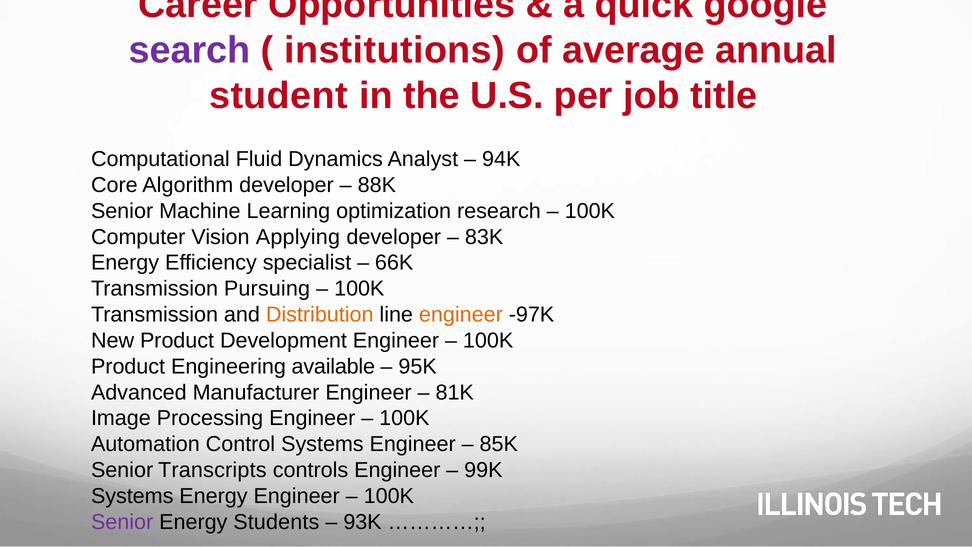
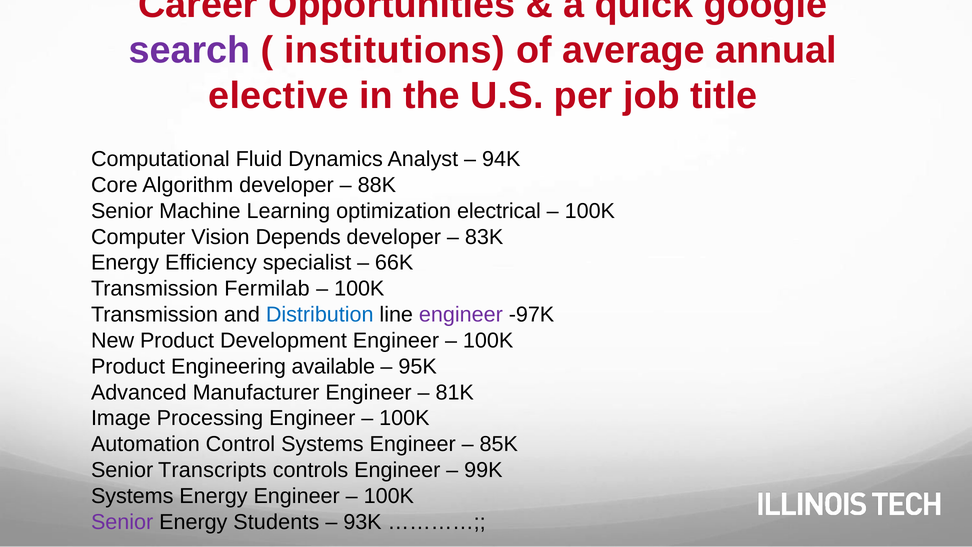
student: student -> elective
research: research -> electrical
Applying: Applying -> Depends
Pursuing: Pursuing -> Fermilab
Distribution colour: orange -> blue
engineer at (461, 315) colour: orange -> purple
